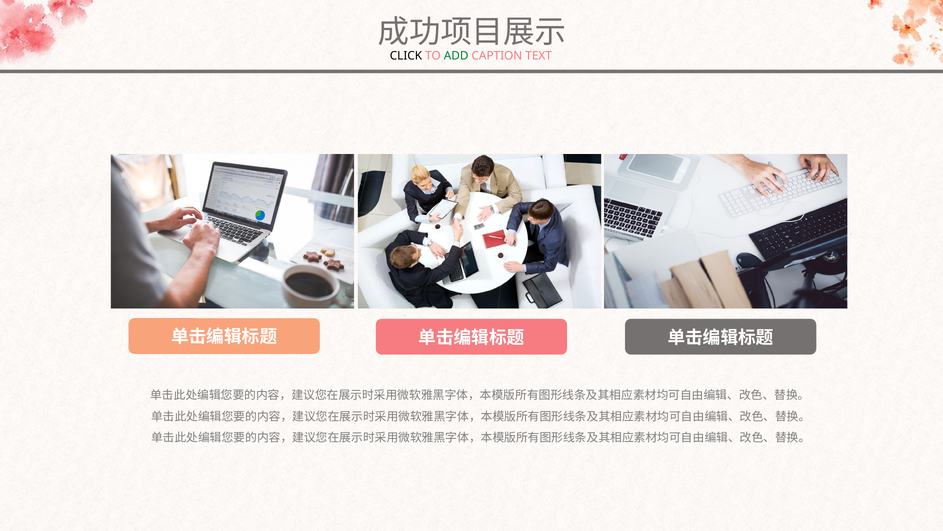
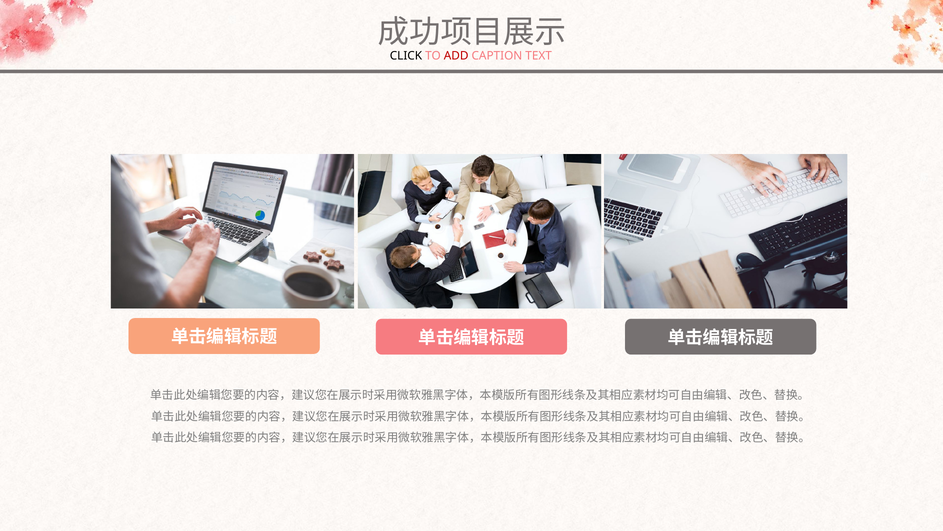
ADD colour: green -> red
